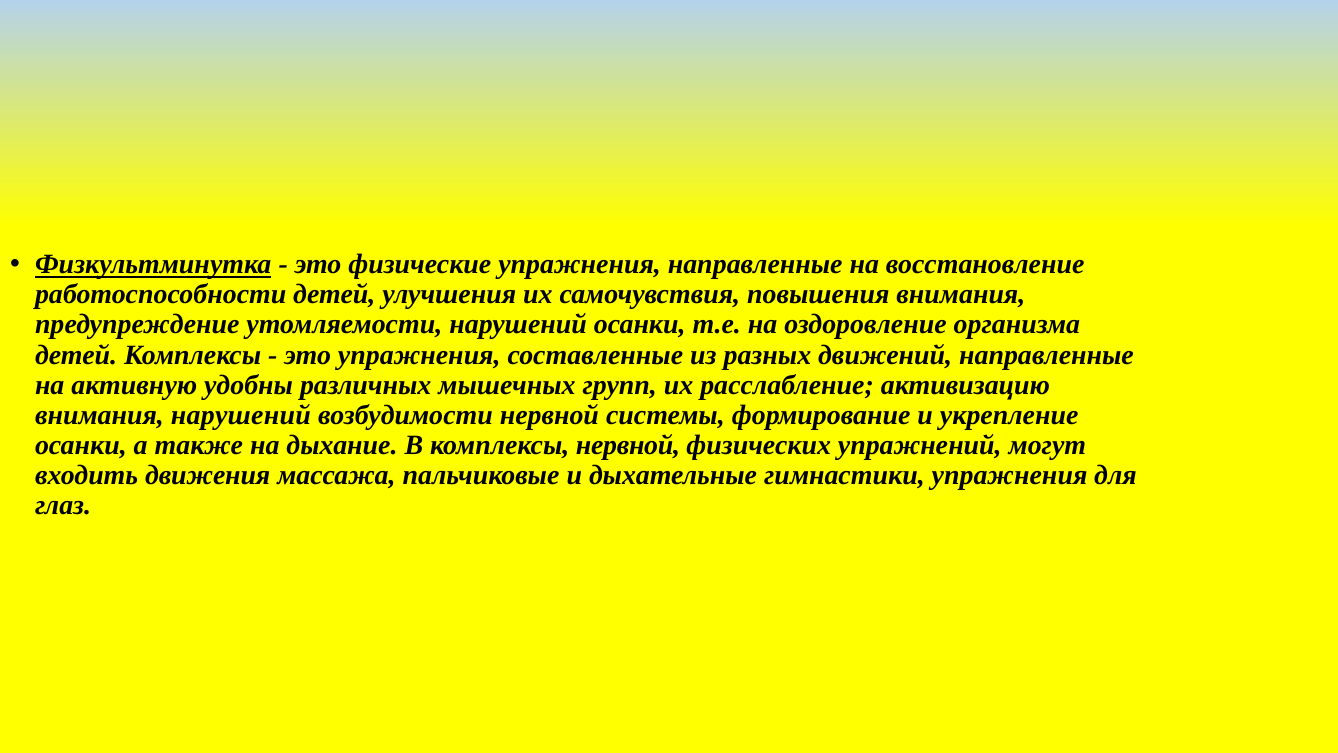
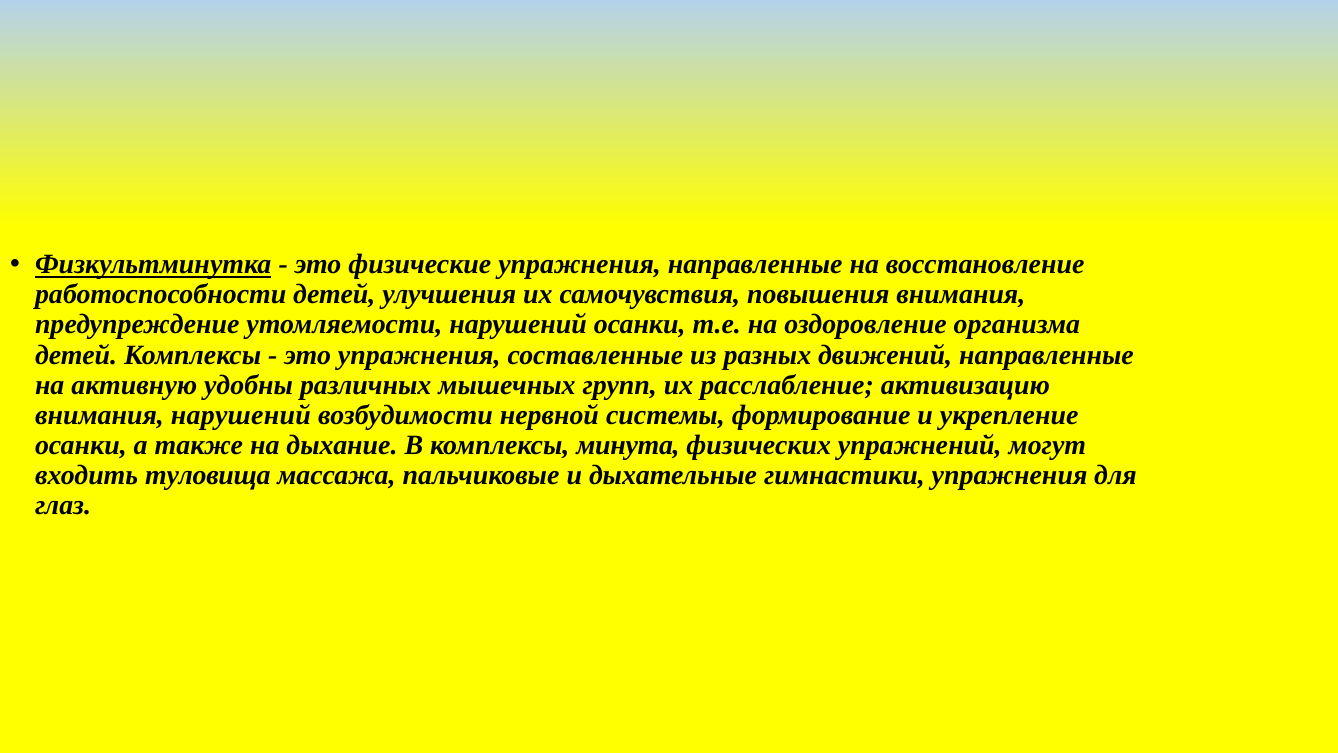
комплексы нервной: нервной -> минута
движения: движения -> туловища
